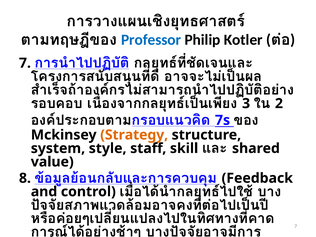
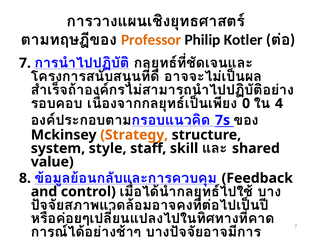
Professor colour: blue -> orange
3: 3 -> 0
2: 2 -> 4
